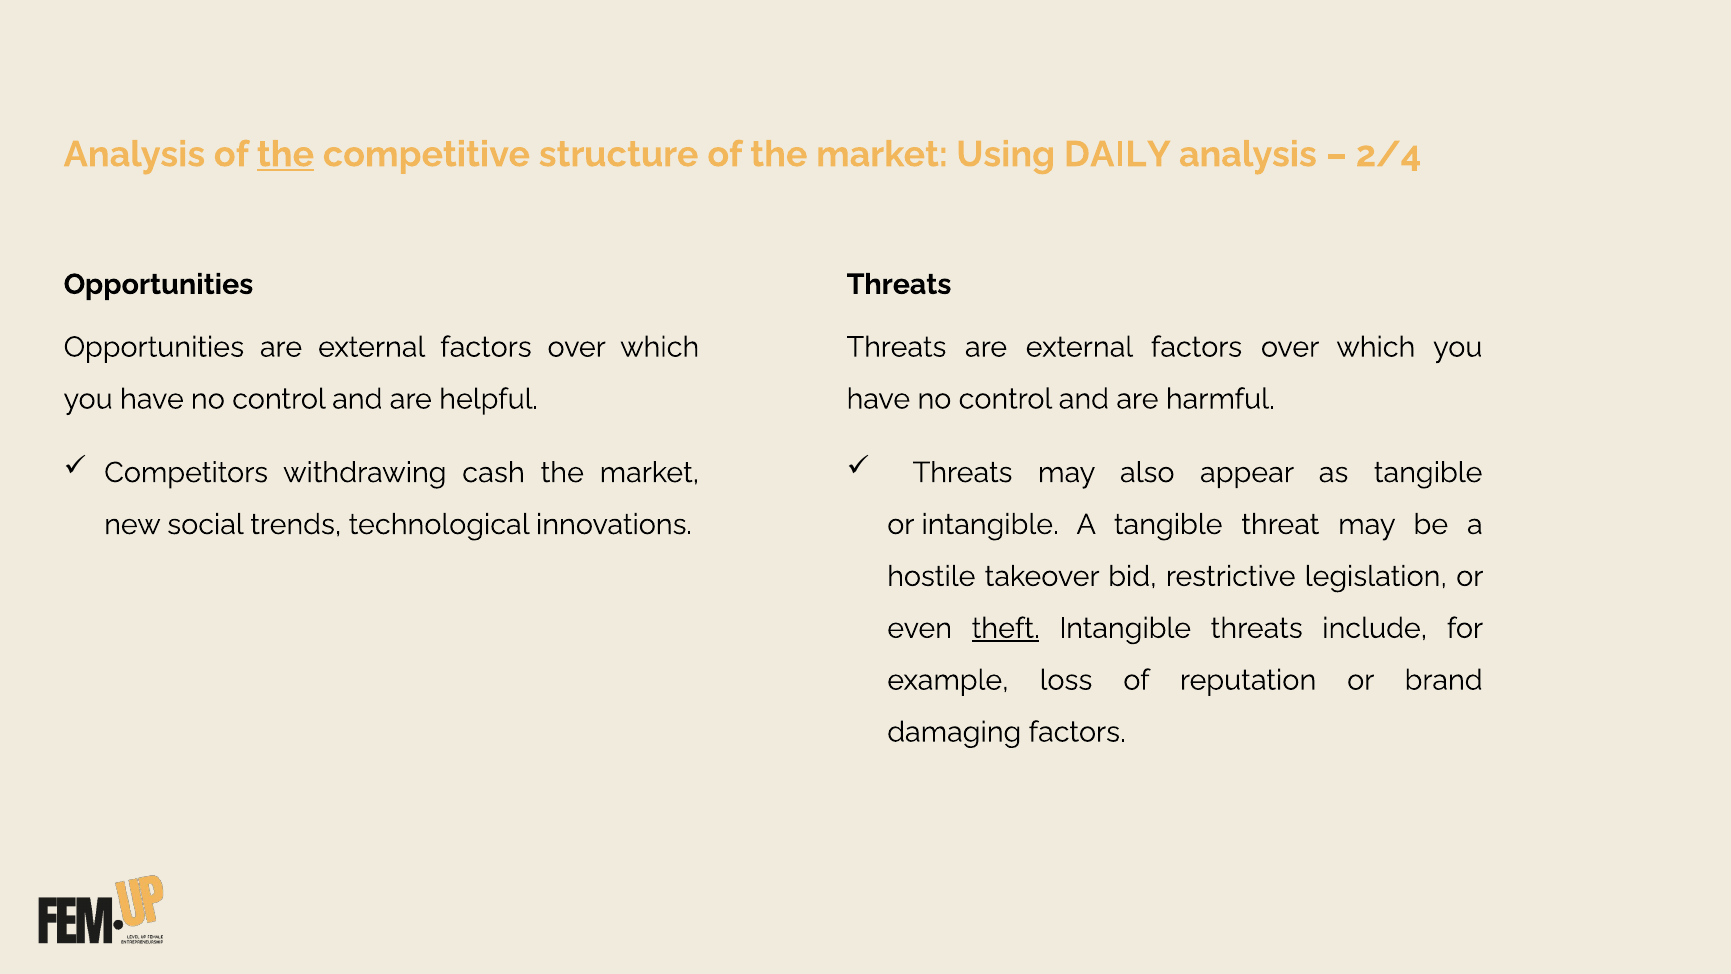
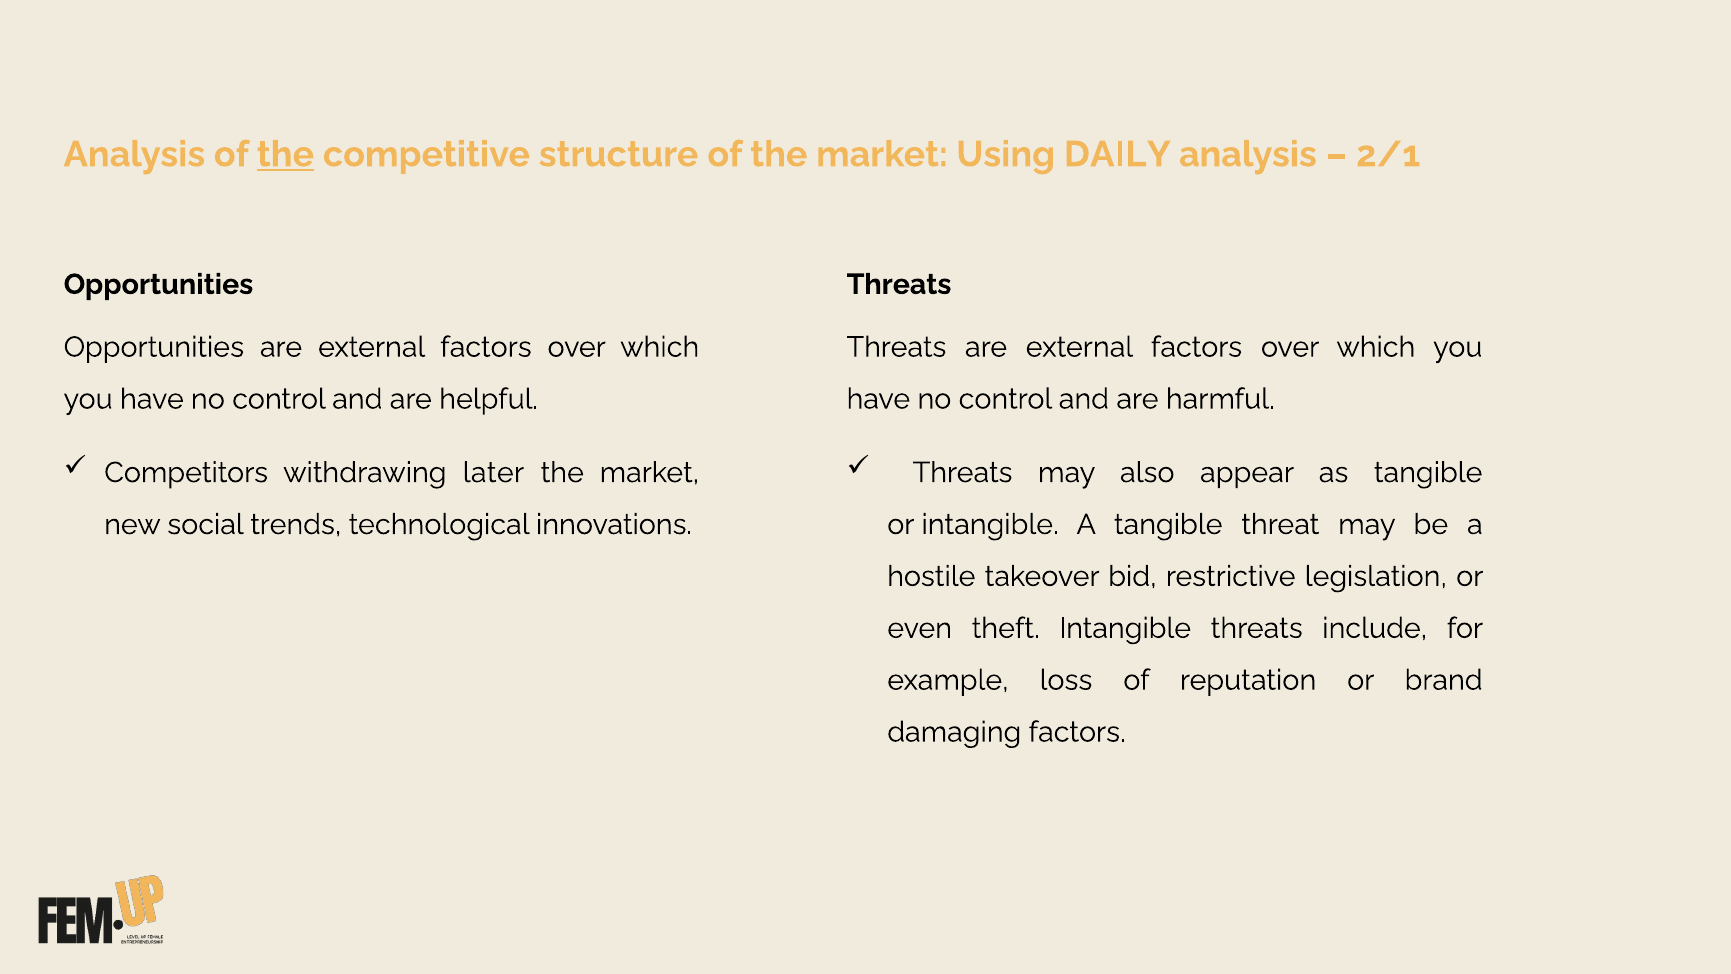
2/4: 2/4 -> 2/1
cash: cash -> later
theft underline: present -> none
